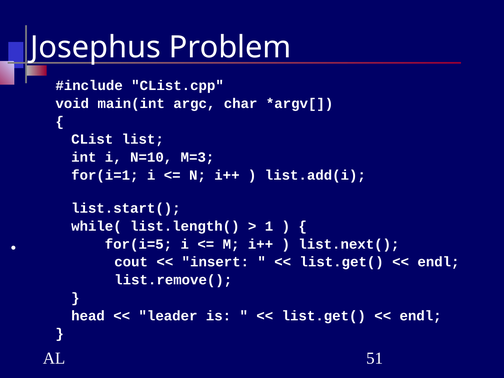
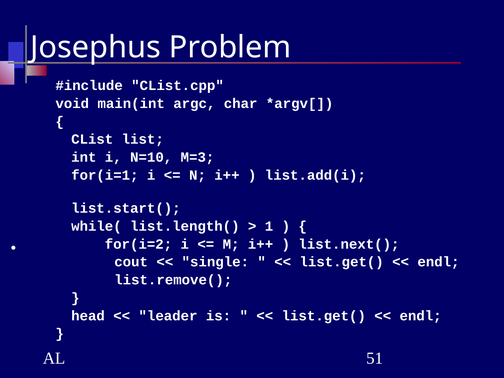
for(i=5: for(i=5 -> for(i=2
insert: insert -> single
